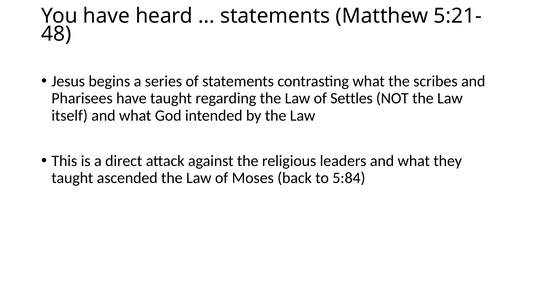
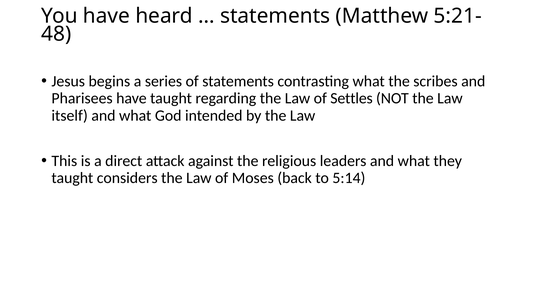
ascended: ascended -> considers
5:84: 5:84 -> 5:14
